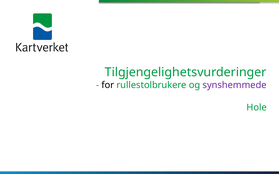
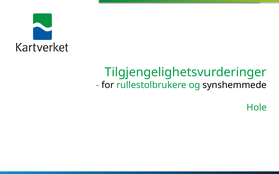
synshemmede colour: purple -> black
